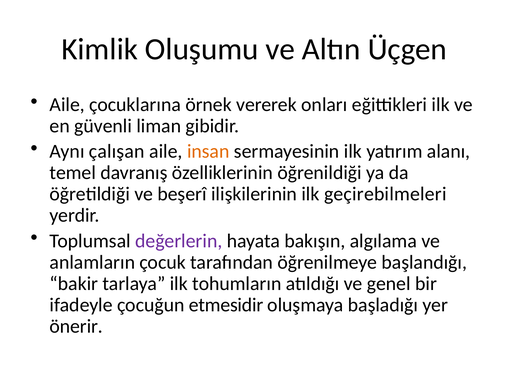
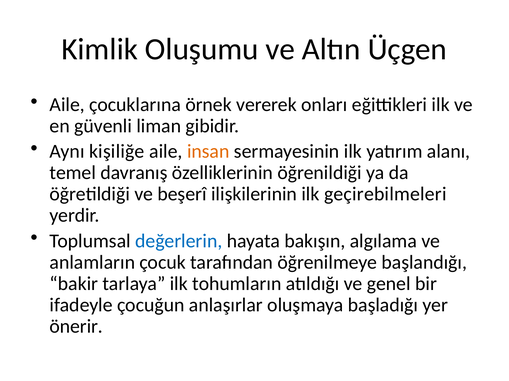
çalışan: çalışan -> kişiliğe
değerlerin colour: purple -> blue
etmesidir: etmesidir -> anlaşırlar
